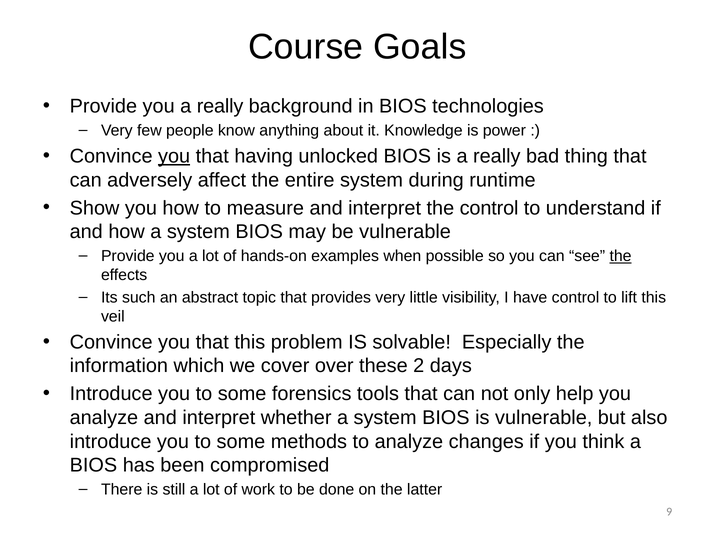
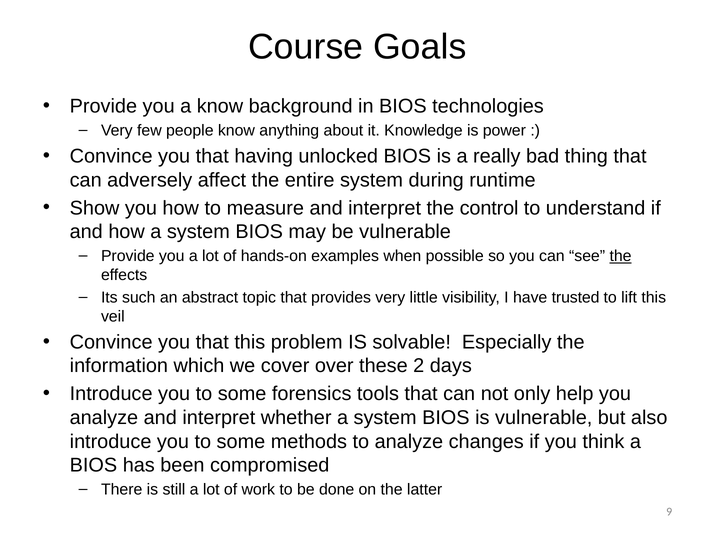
you a really: really -> know
you at (174, 156) underline: present -> none
have control: control -> trusted
